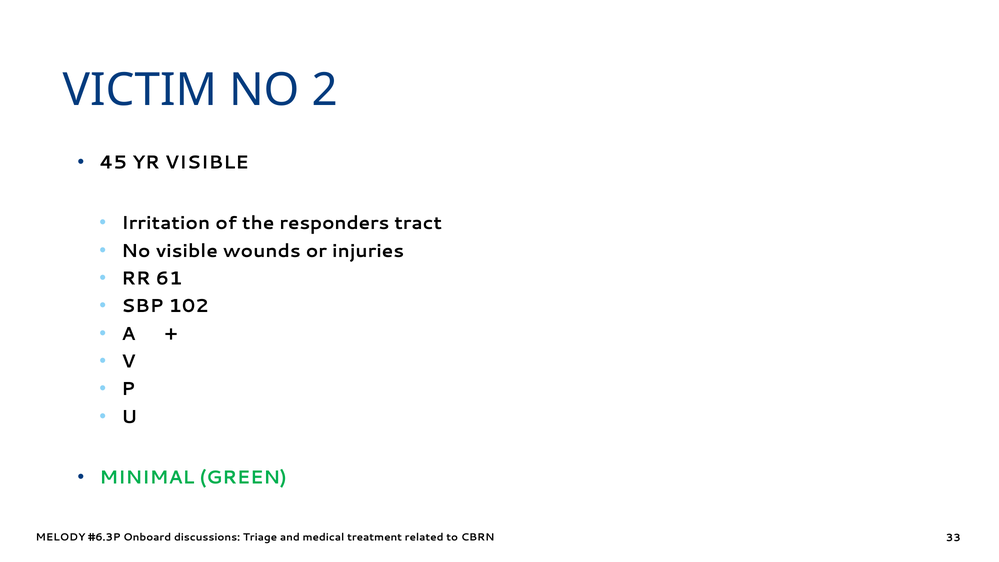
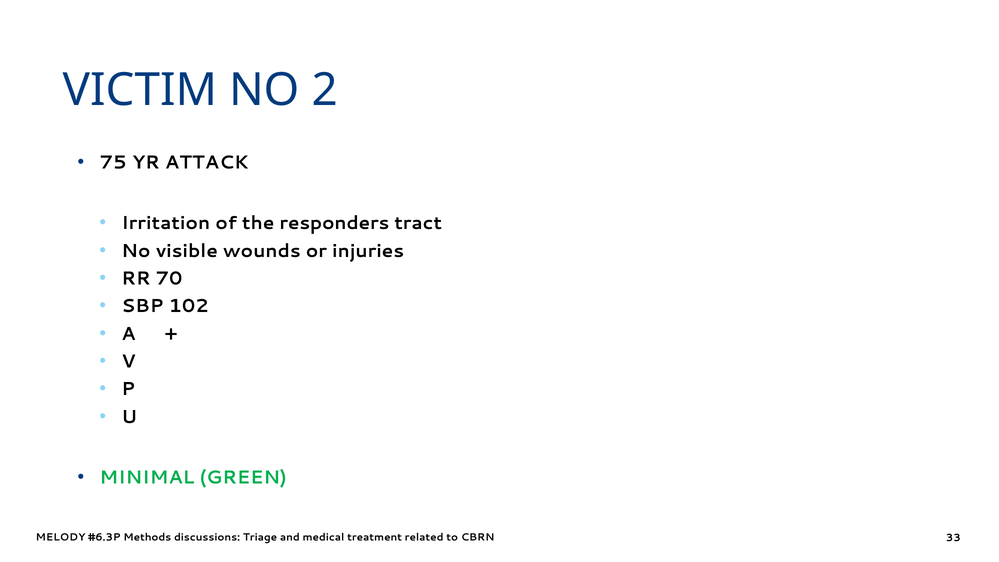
45: 45 -> 75
YR VISIBLE: VISIBLE -> ATTACK
61: 61 -> 70
Onboard: Onboard -> Methods
